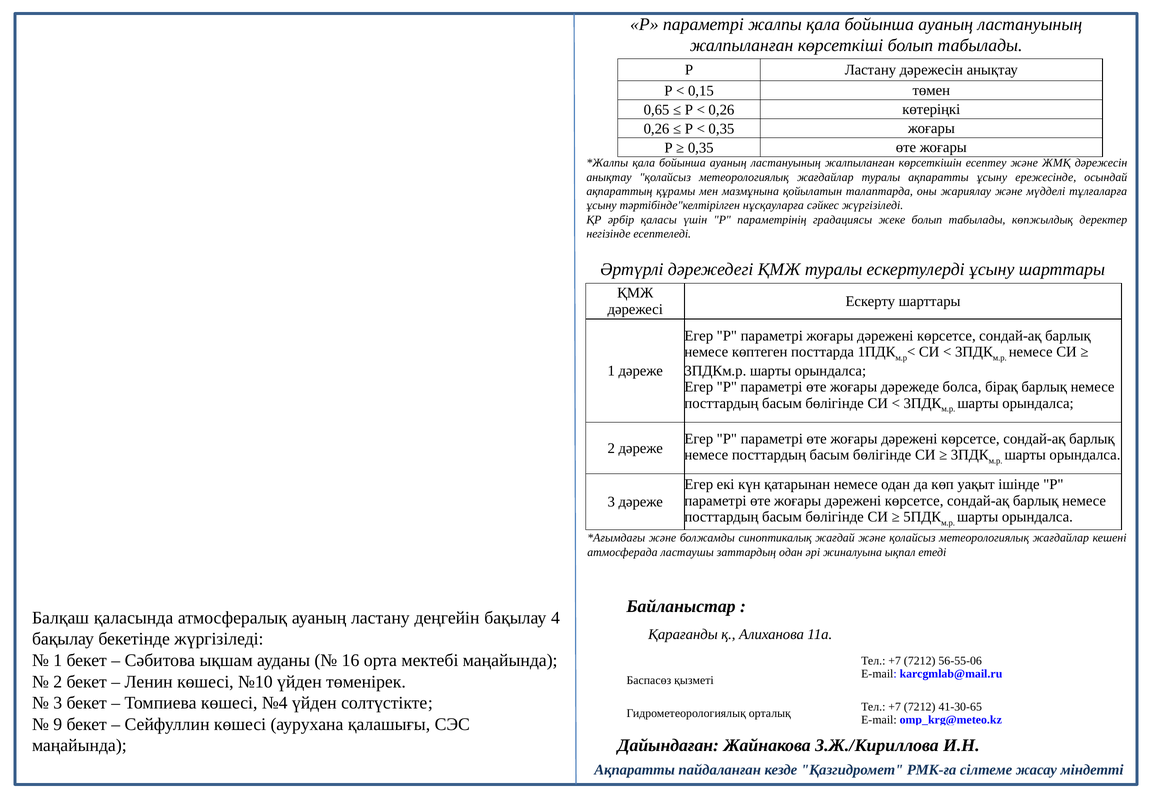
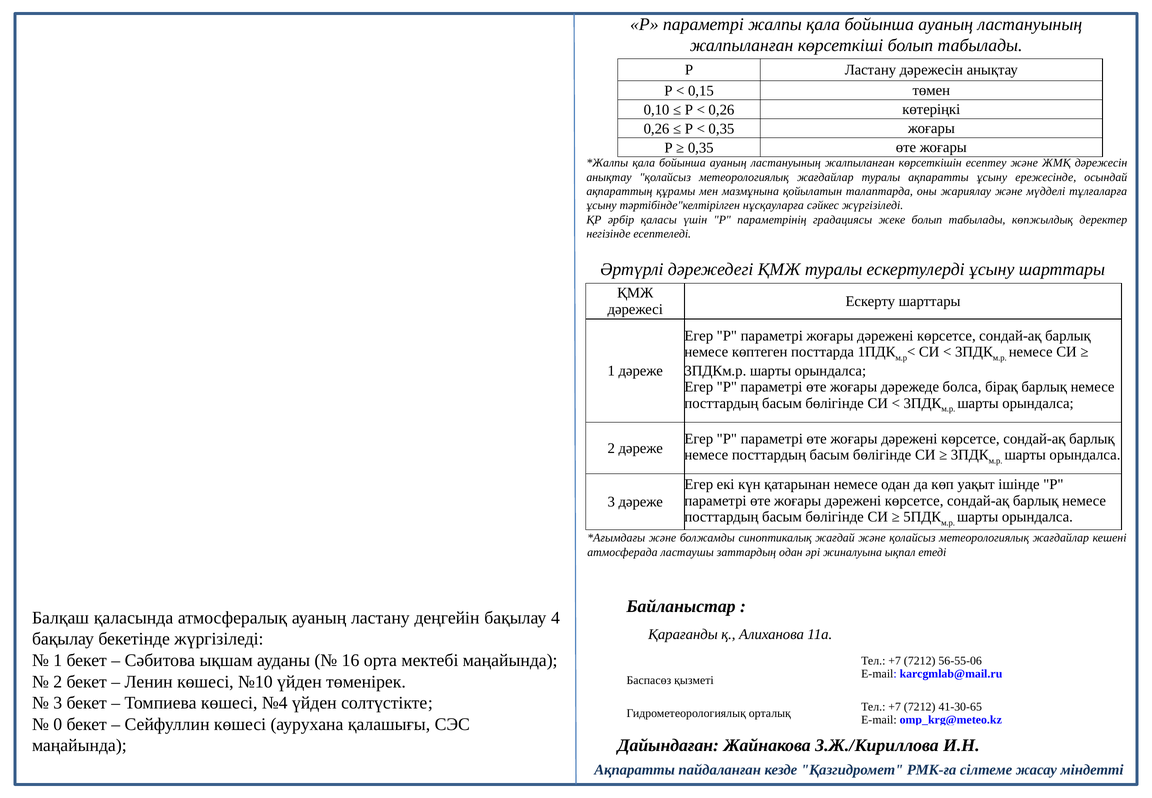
0,65: 0,65 -> 0,10
9: 9 -> 0
